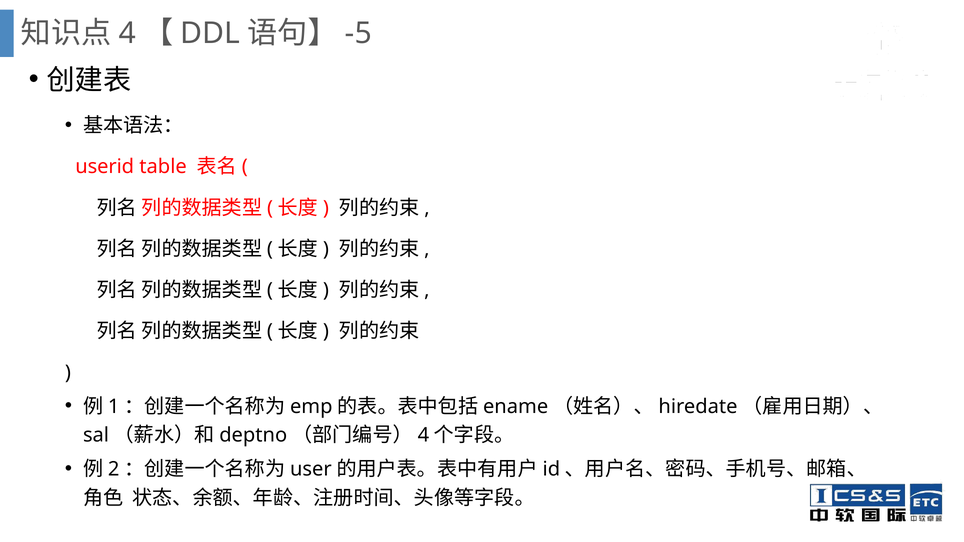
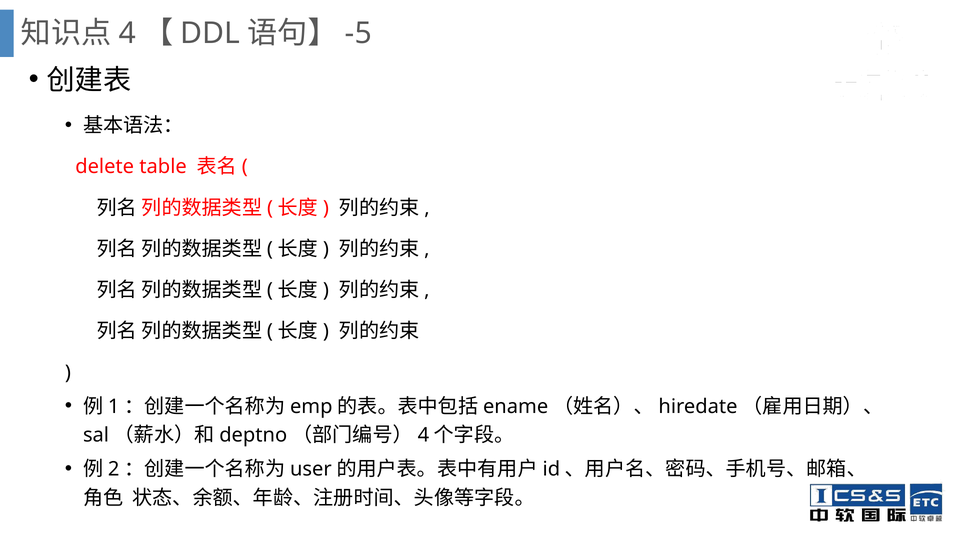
userid: userid -> delete
